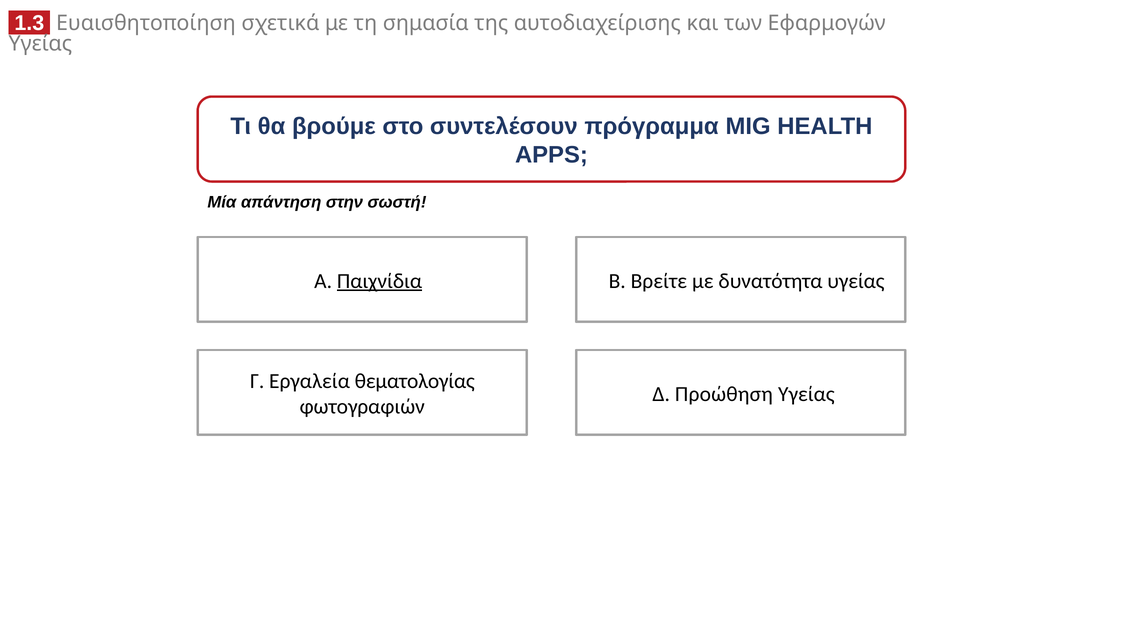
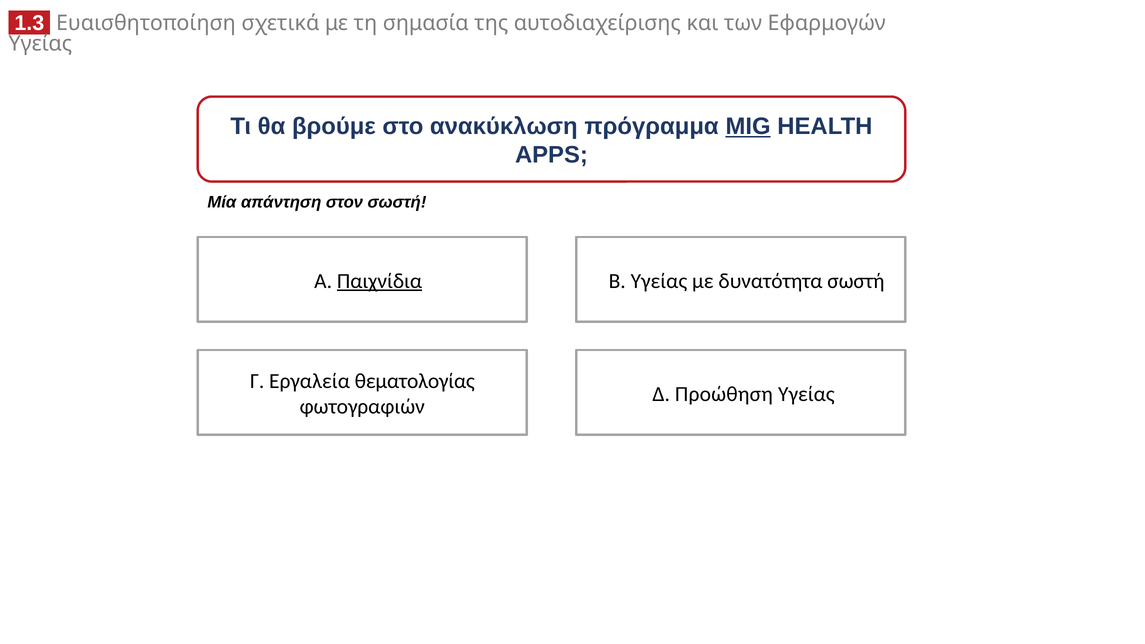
συντελέσουν: συντελέσουν -> ανακύκλωση
MIG underline: none -> present
στην: στην -> στον
B Βρείτε: Βρείτε -> Υγείας
δυνατότητα υγείας: υγείας -> σωστή
